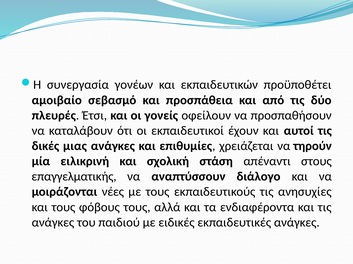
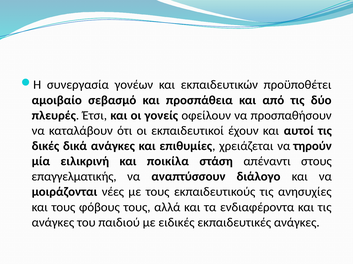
μιας: μιας -> δικά
σχολική: σχολική -> ποικίλα
